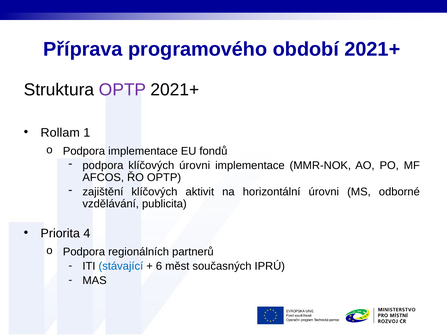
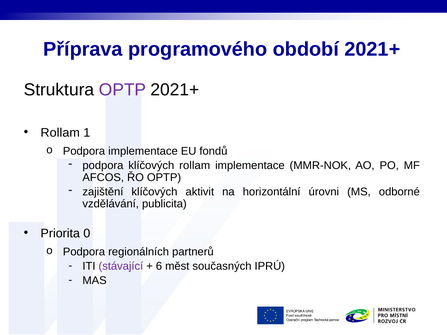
klíčových úrovni: úrovni -> rollam
4: 4 -> 0
stávající colour: blue -> purple
